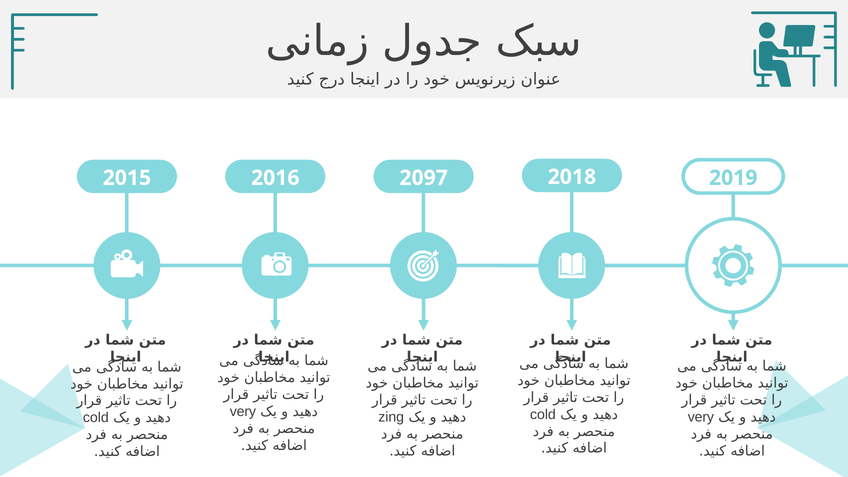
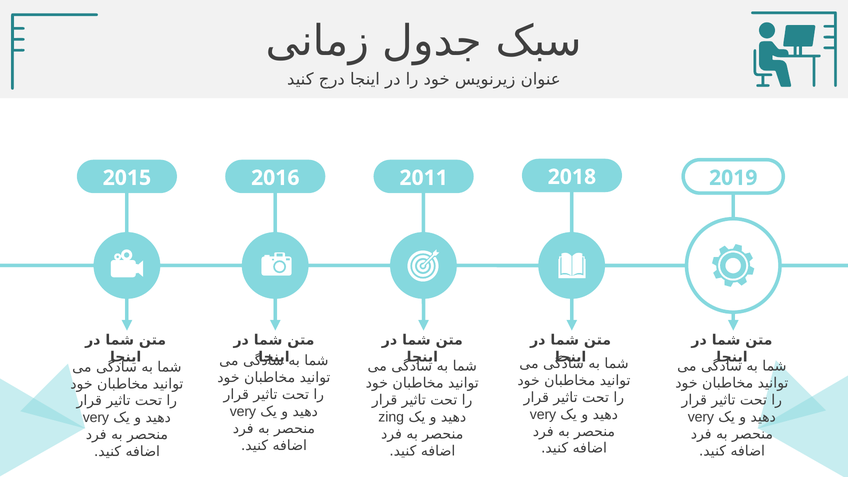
2097: 2097 -> 2011
cold at (543, 414): cold -> very
cold at (96, 418): cold -> very
